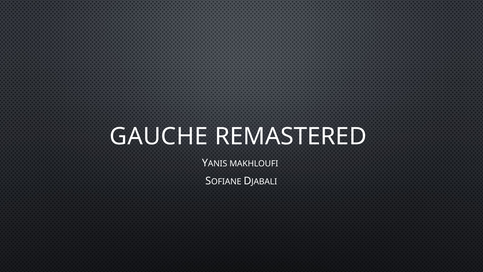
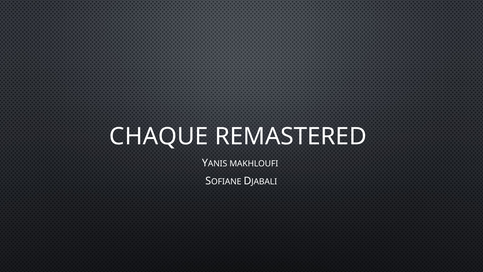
GAUCHE: GAUCHE -> CHAQUE
